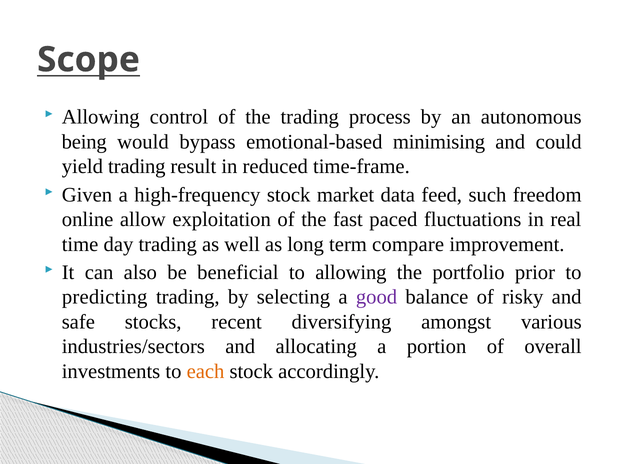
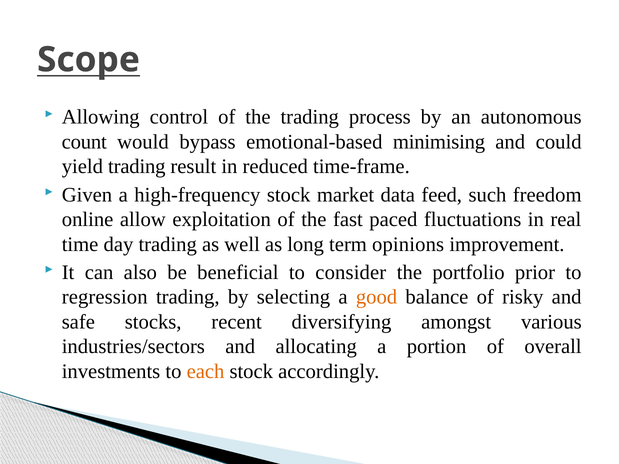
being: being -> count
compare: compare -> opinions
to allowing: allowing -> consider
predicting: predicting -> regression
good colour: purple -> orange
